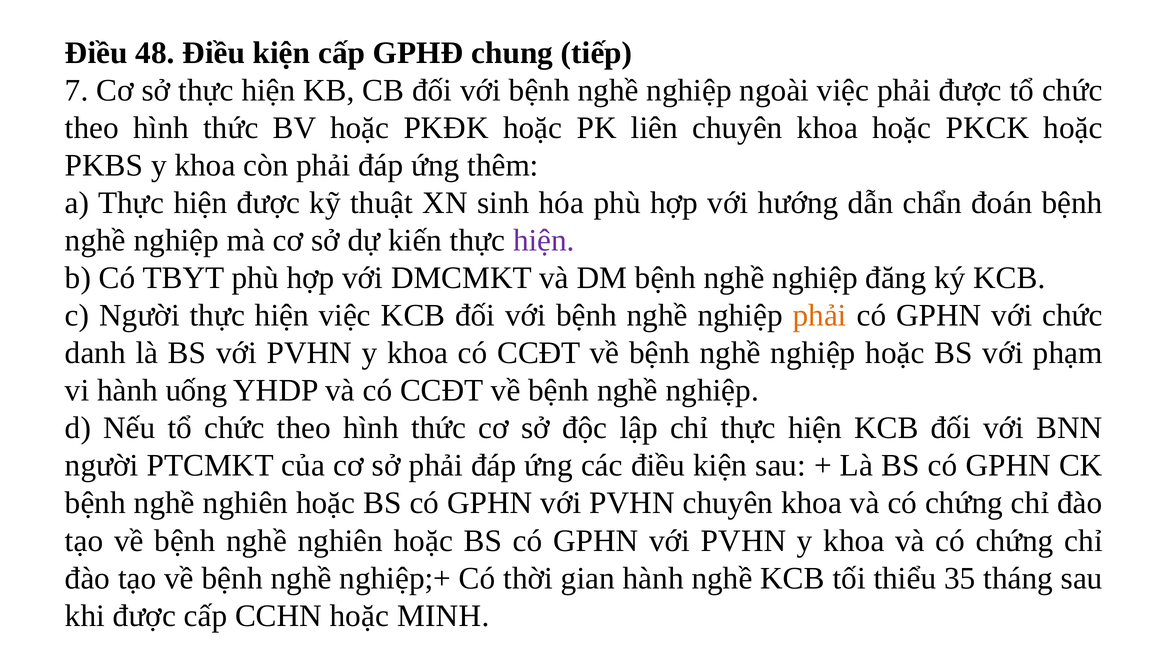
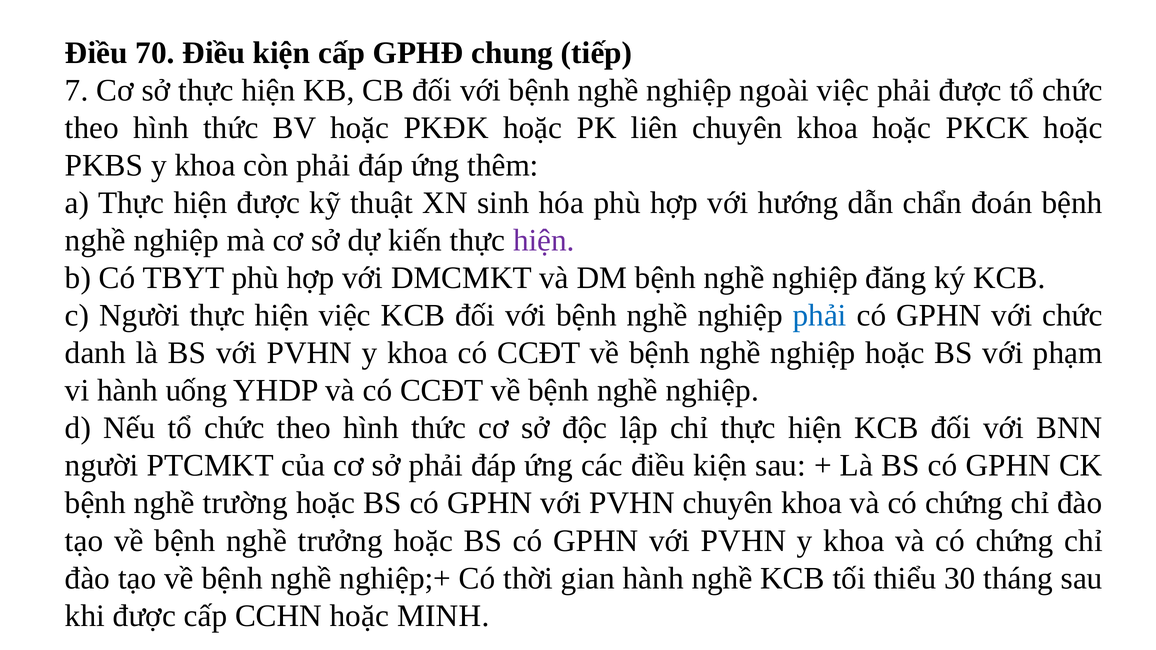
48: 48 -> 70
phải at (820, 316) colour: orange -> blue
nghiên at (245, 503): nghiên -> trường
về bệnh nghề nghiên: nghiên -> trưởng
35: 35 -> 30
